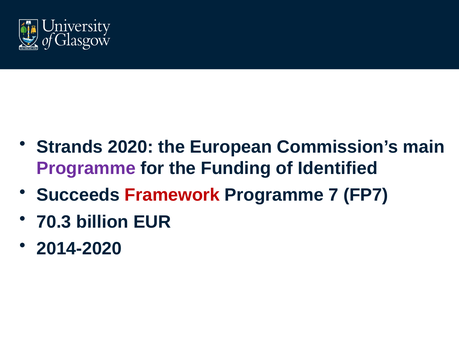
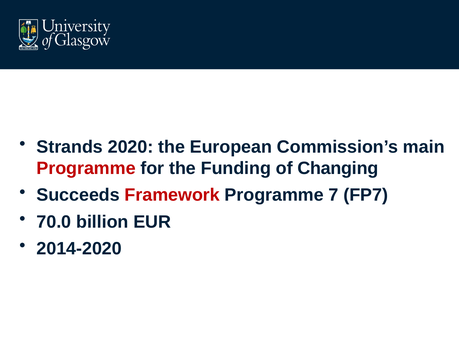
Programme at (86, 168) colour: purple -> red
Identified: Identified -> Changing
70.3: 70.3 -> 70.0
